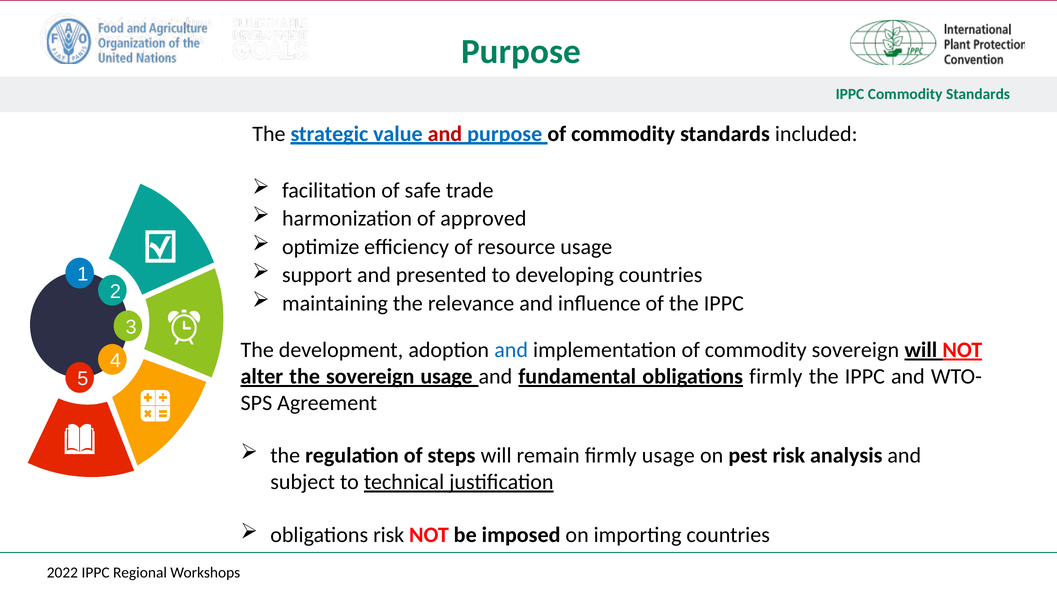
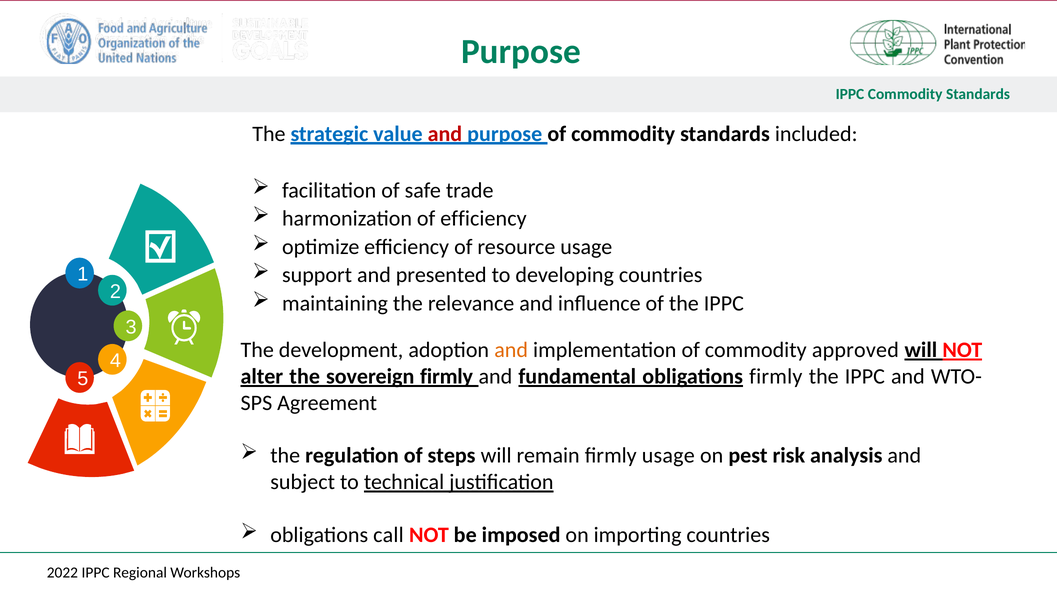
of approved: approved -> efficiency
and at (511, 350) colour: blue -> orange
commodity sovereign: sovereign -> approved
sovereign usage: usage -> firmly
obligations risk: risk -> call
